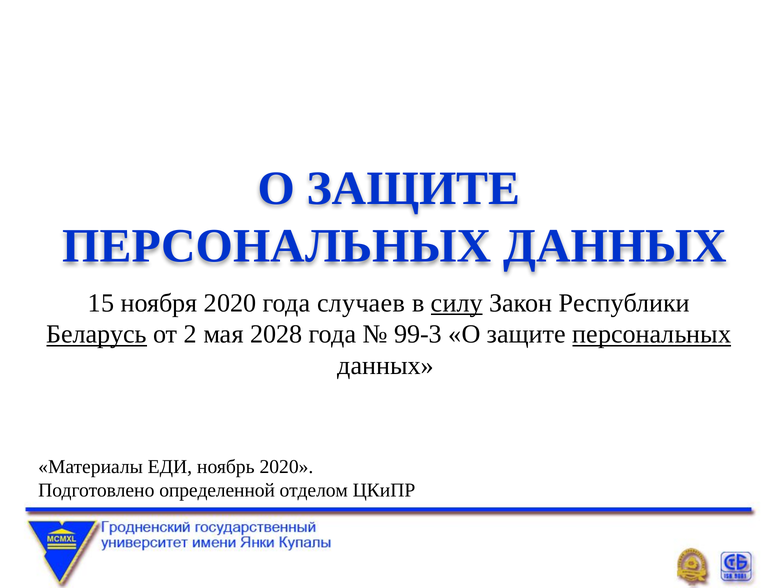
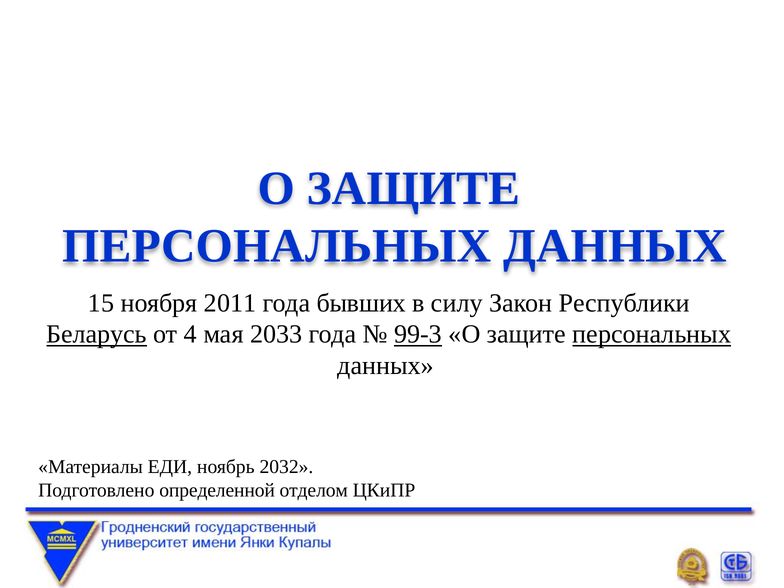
ноября 2020: 2020 -> 2011
случаев: случаев -> бывших
силу underline: present -> none
2: 2 -> 4
2028: 2028 -> 2033
99-3 underline: none -> present
ноябрь 2020: 2020 -> 2032
